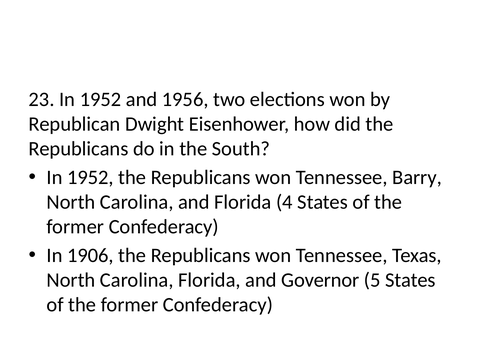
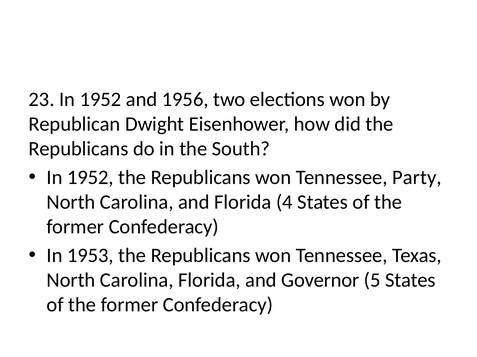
Barry: Barry -> Party
1906: 1906 -> 1953
